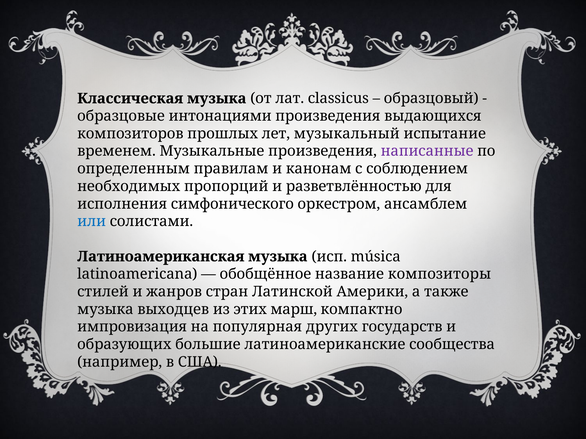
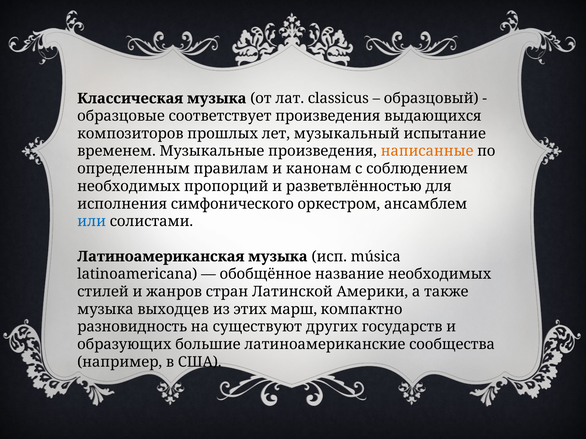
интонациями: интонациями -> соответствует
написанные colour: purple -> orange
название композиторы: композиторы -> необходимых
импровизация: импровизация -> разновидность
популярная: популярная -> существуют
